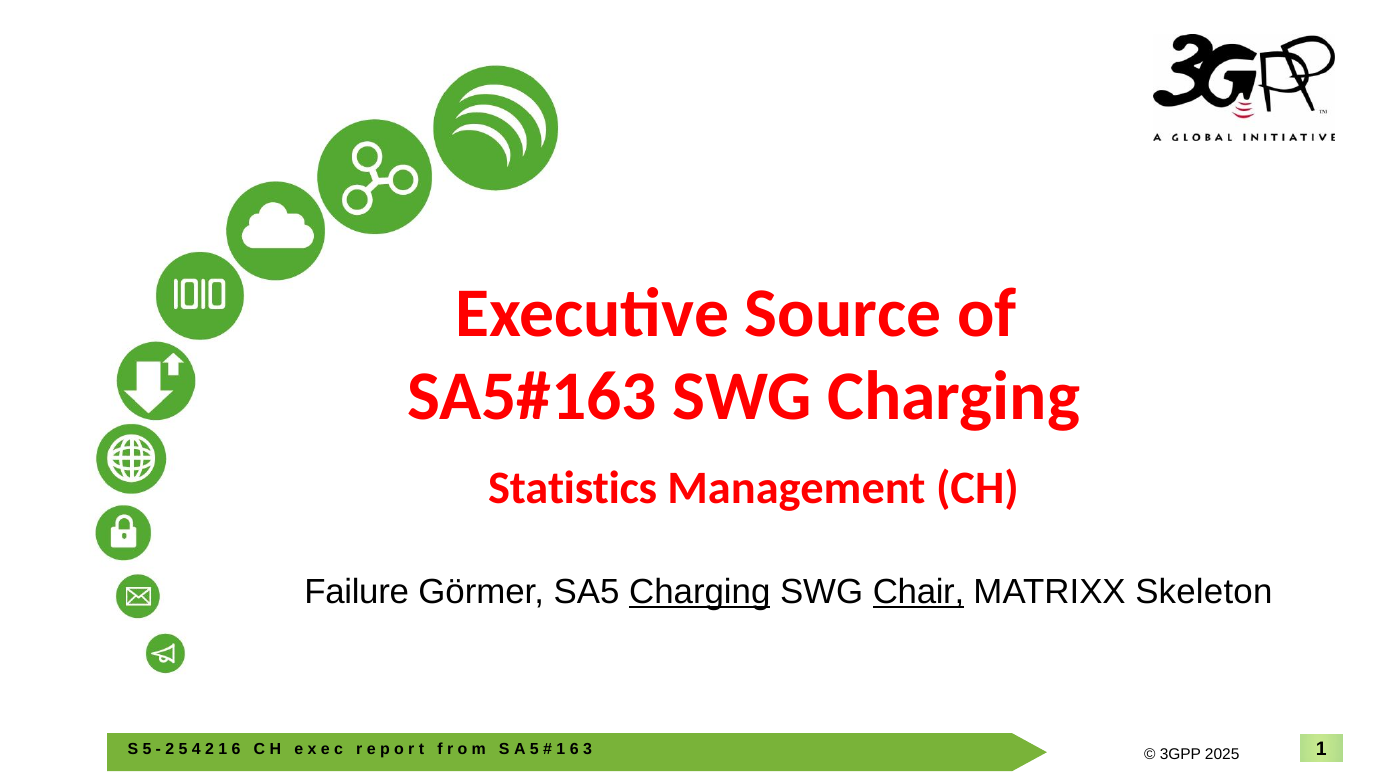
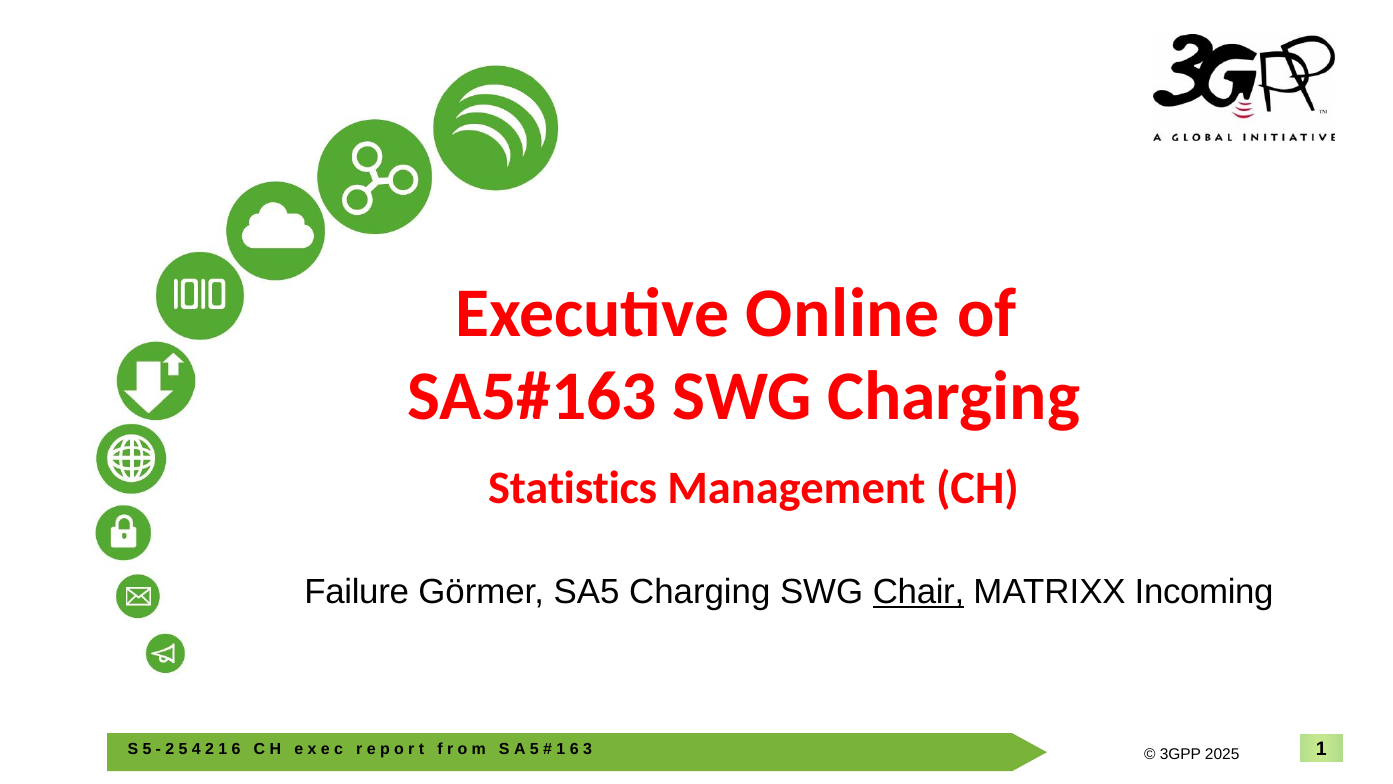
Source: Source -> Online
Charging at (700, 592) underline: present -> none
Skeleton: Skeleton -> Incoming
